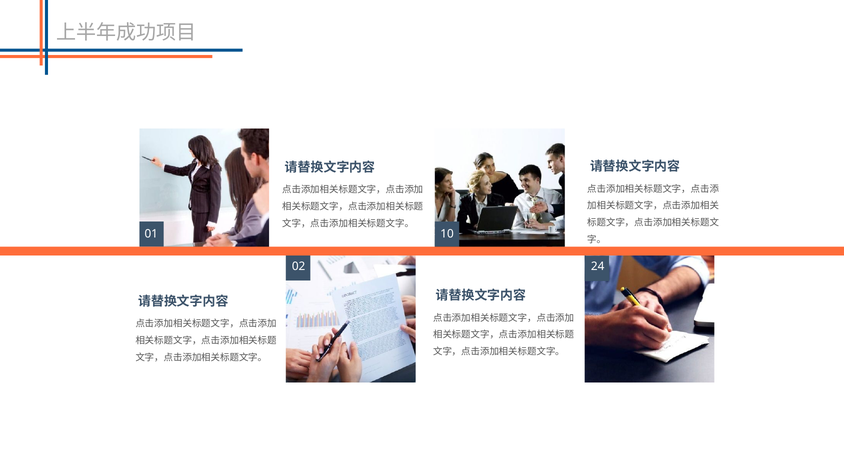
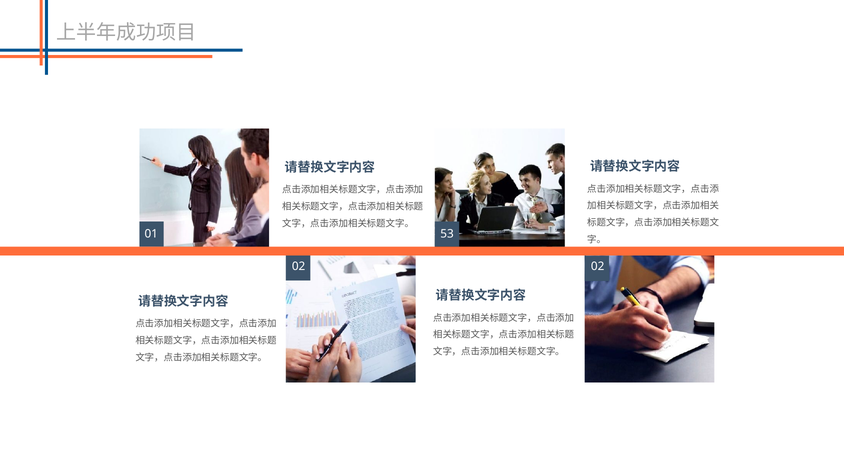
10: 10 -> 53
02 24: 24 -> 02
